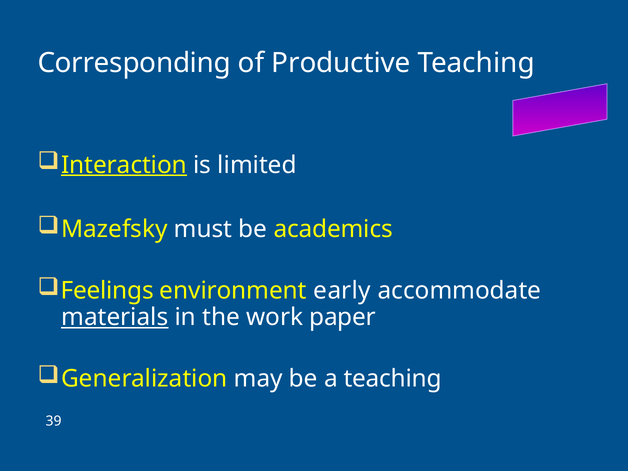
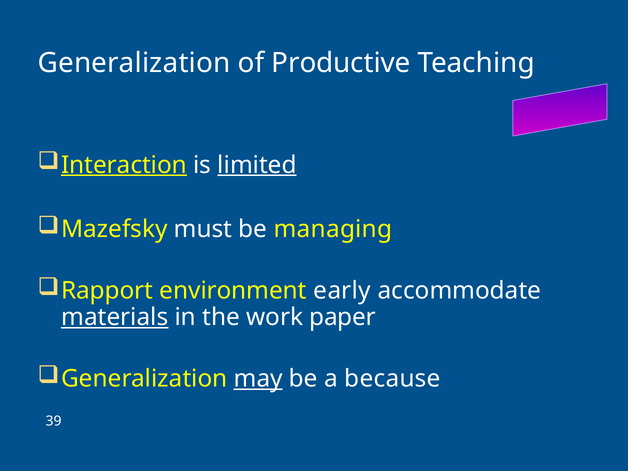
Corresponding at (134, 63): Corresponding -> Generalization
limited underline: none -> present
academics: academics -> managing
Feelings: Feelings -> Rapport
may underline: none -> present
a teaching: teaching -> because
